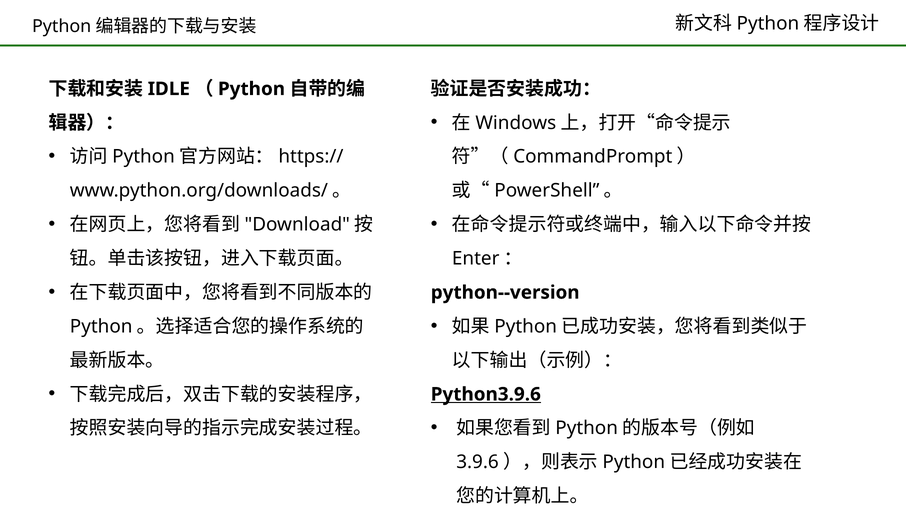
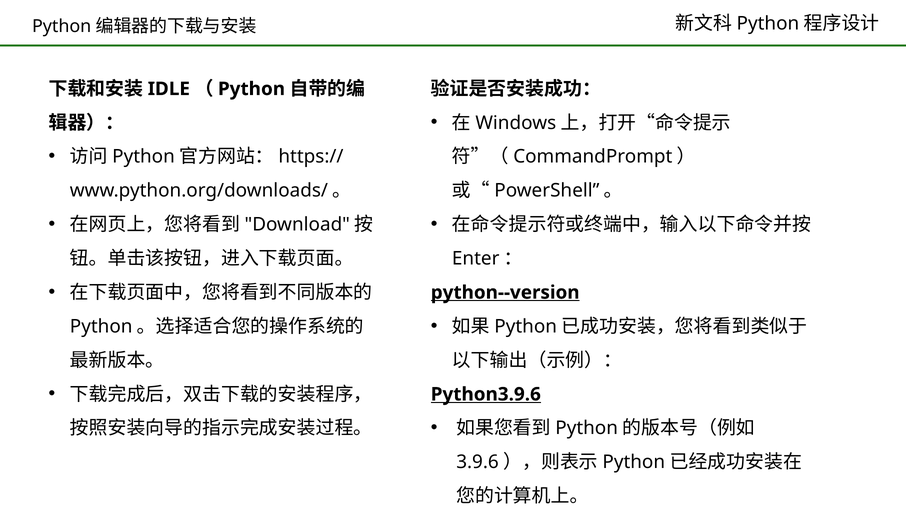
python--version underline: none -> present
